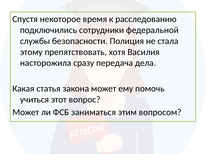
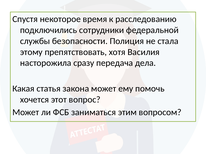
учиться: учиться -> хочется
